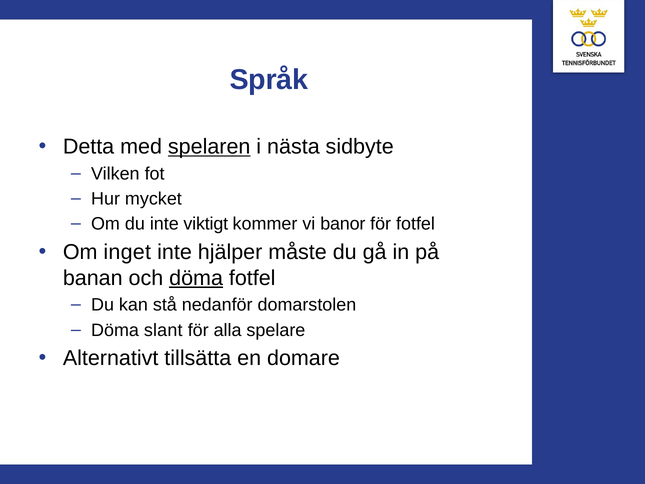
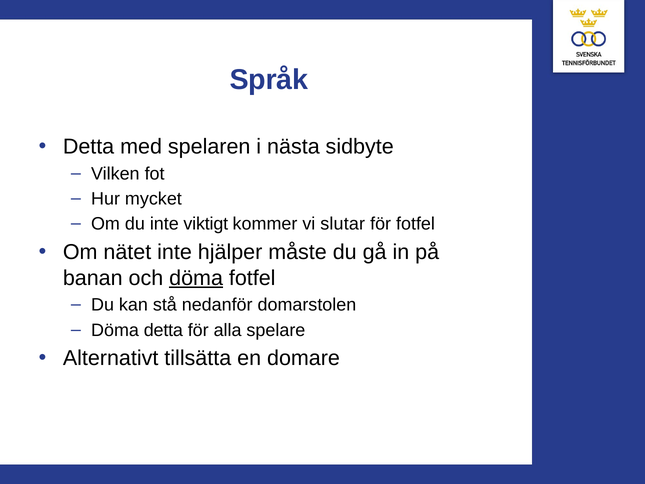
spelaren underline: present -> none
banor: banor -> slutar
inget: inget -> nätet
Döma slant: slant -> detta
